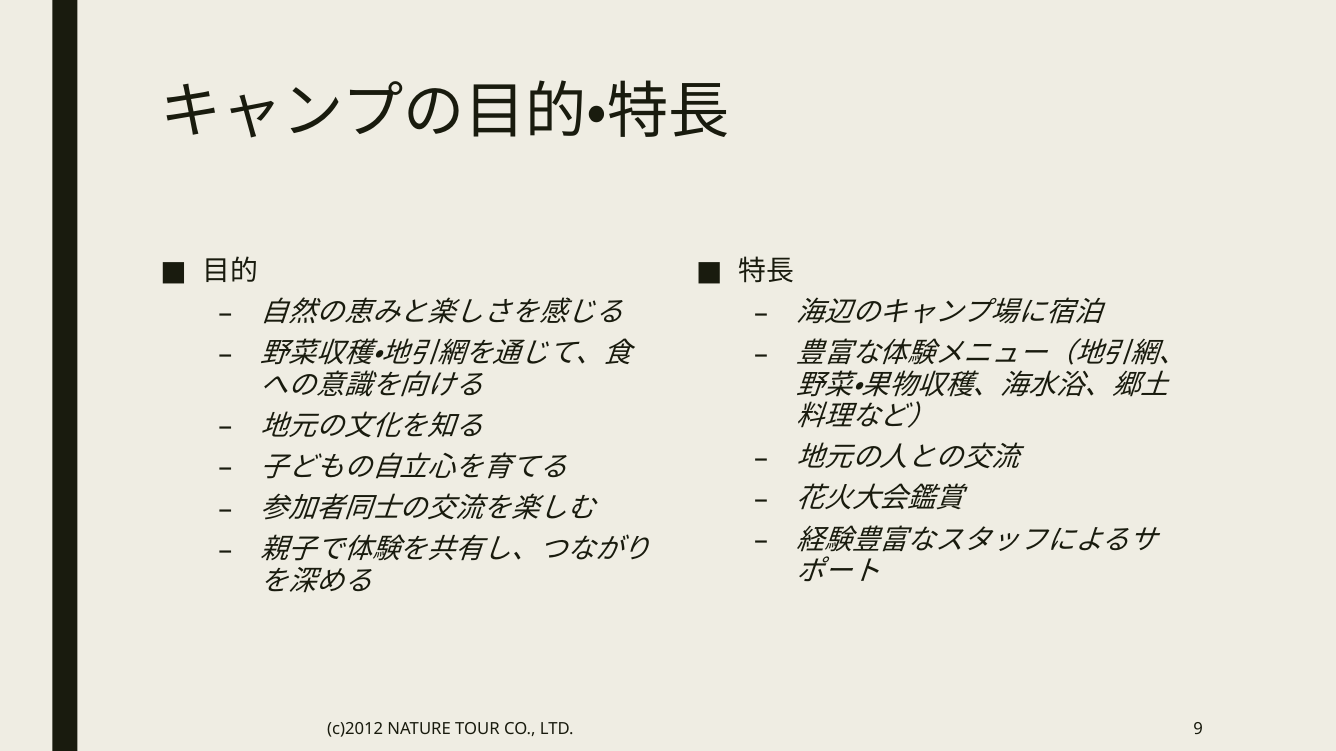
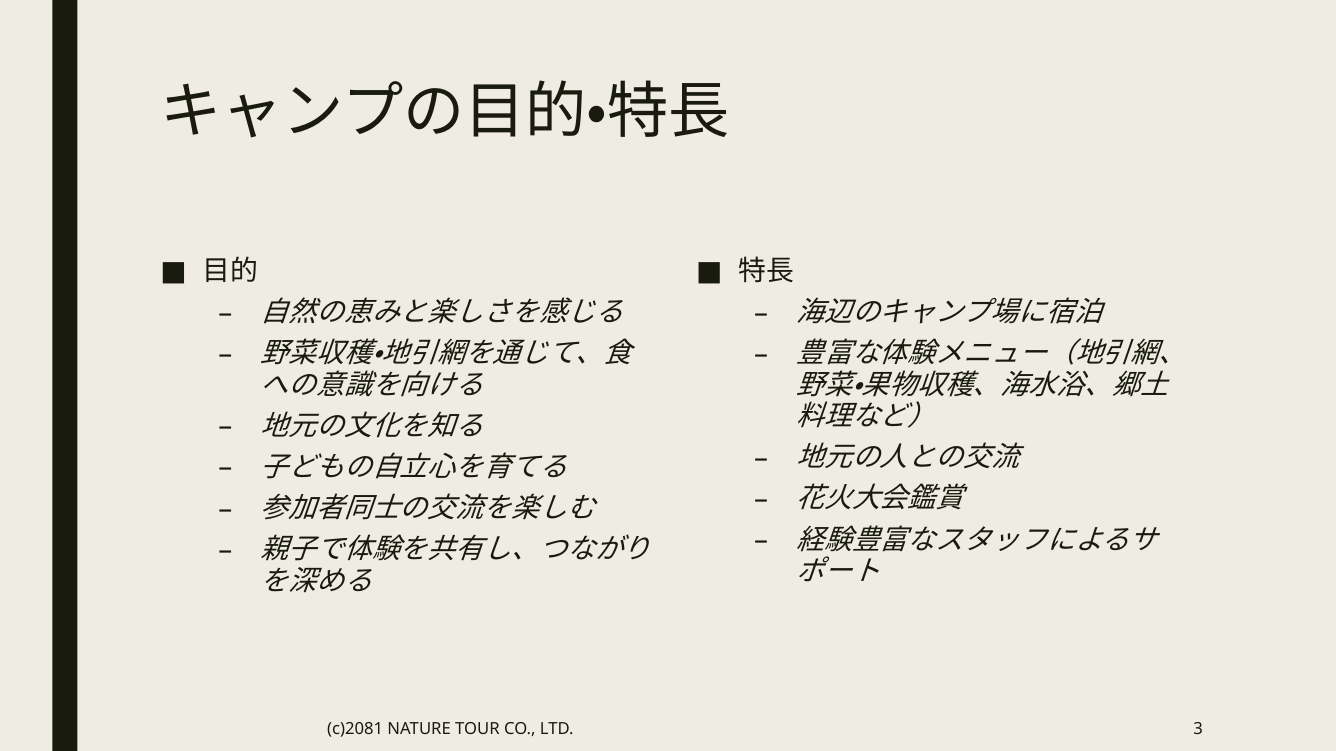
c)2012: c)2012 -> c)2081
9: 9 -> 3
